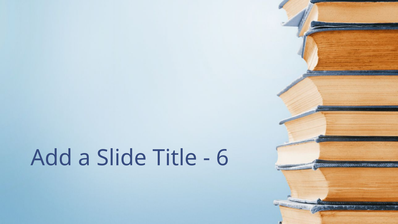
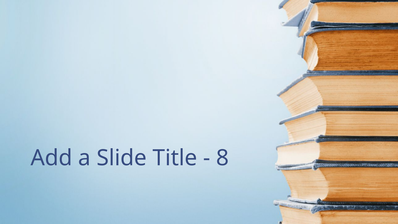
6: 6 -> 8
